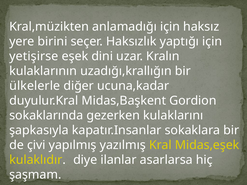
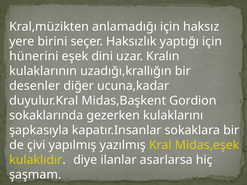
yetişirse: yetişirse -> hünerini
ülkelerle: ülkelerle -> desenler
